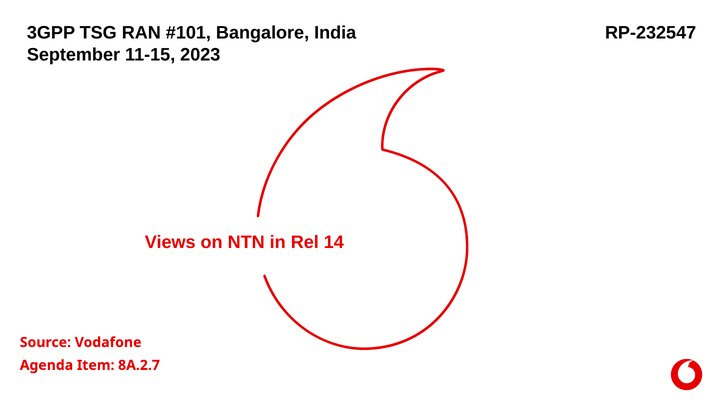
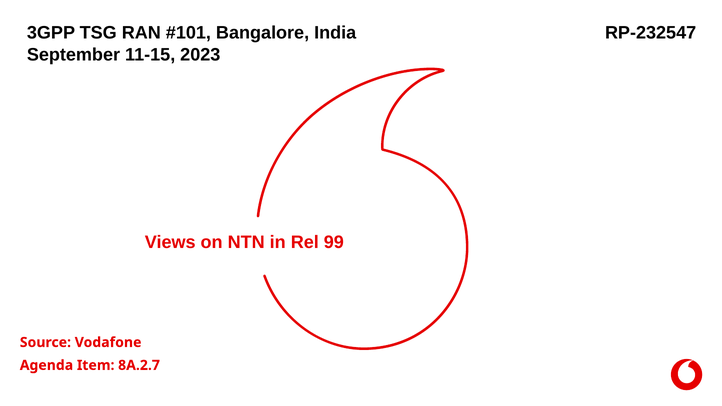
14: 14 -> 99
